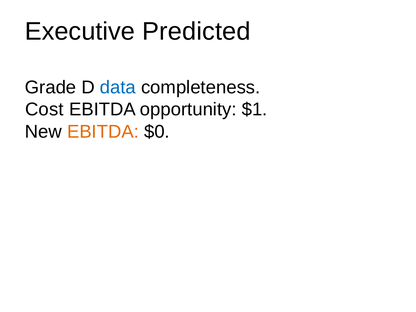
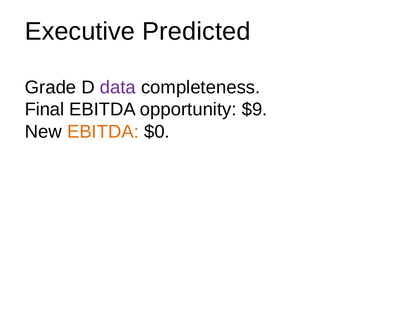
data colour: blue -> purple
Cost: Cost -> Final
$1: $1 -> $9
